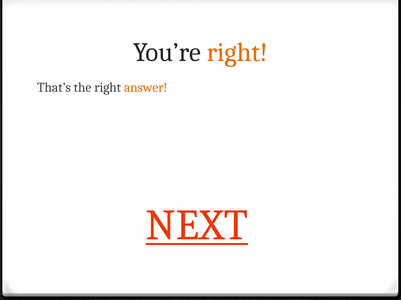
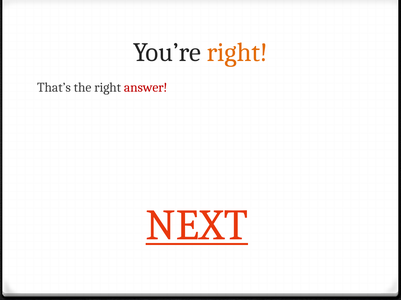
answer colour: orange -> red
